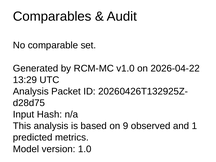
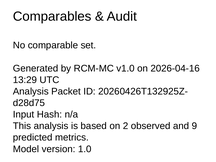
2026-04-22: 2026-04-22 -> 2026-04-16
9: 9 -> 2
1: 1 -> 9
